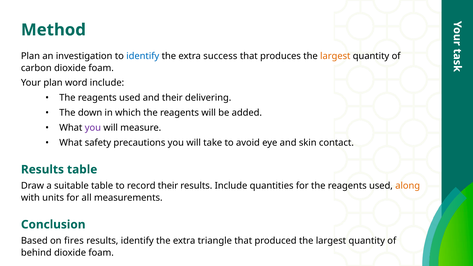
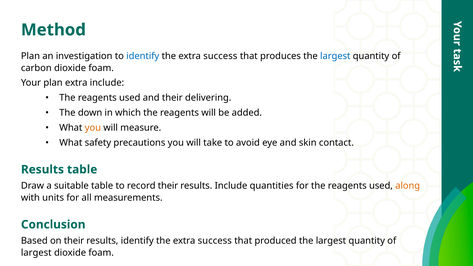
largest at (335, 56) colour: orange -> blue
plan word: word -> extra
you at (93, 128) colour: purple -> orange
on fires: fires -> their
triangle at (215, 241): triangle -> success
behind at (36, 253): behind -> largest
